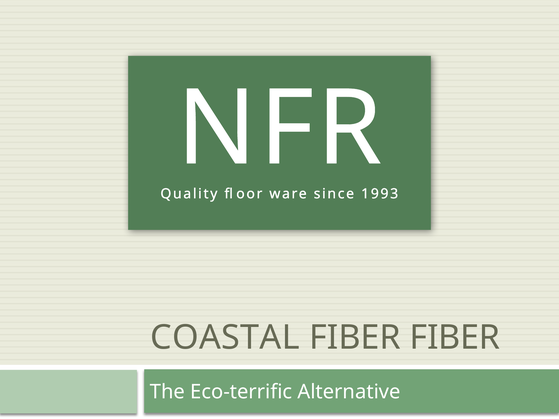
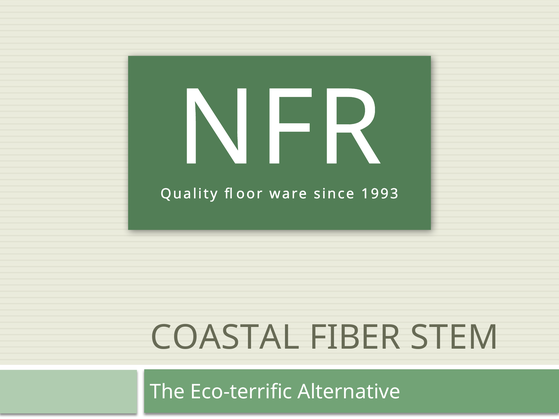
FIBER FIBER: FIBER -> STEM
